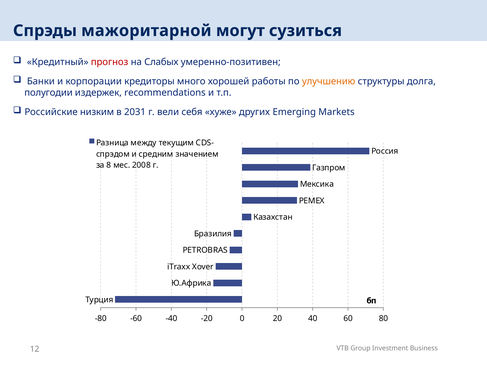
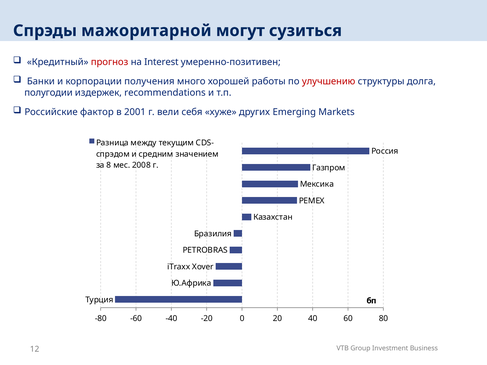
Слабых: Слабых -> Interest
кредиторы: кредиторы -> получения
улучшению colour: orange -> red
низким: низким -> фактор
2031: 2031 -> 2001
